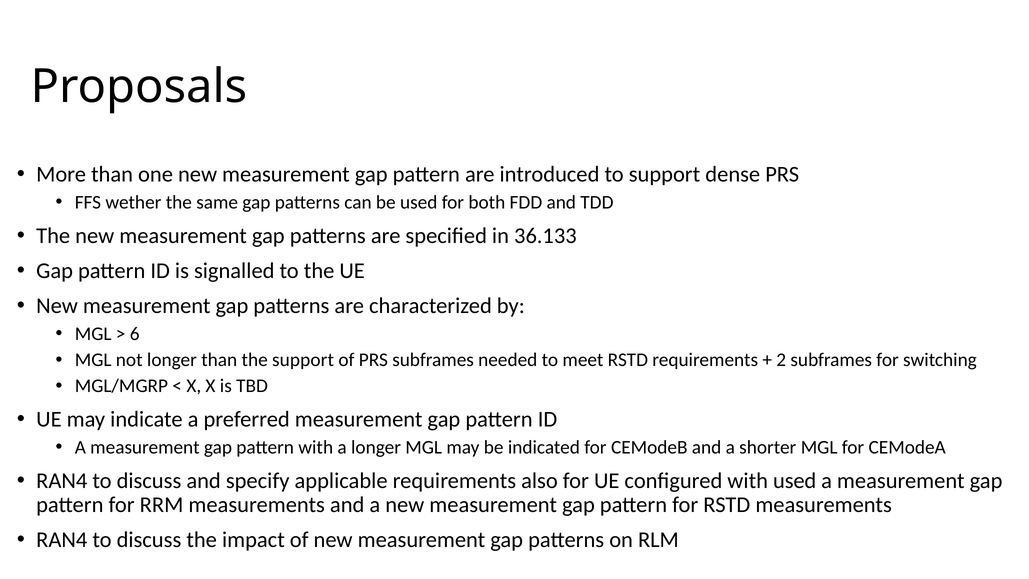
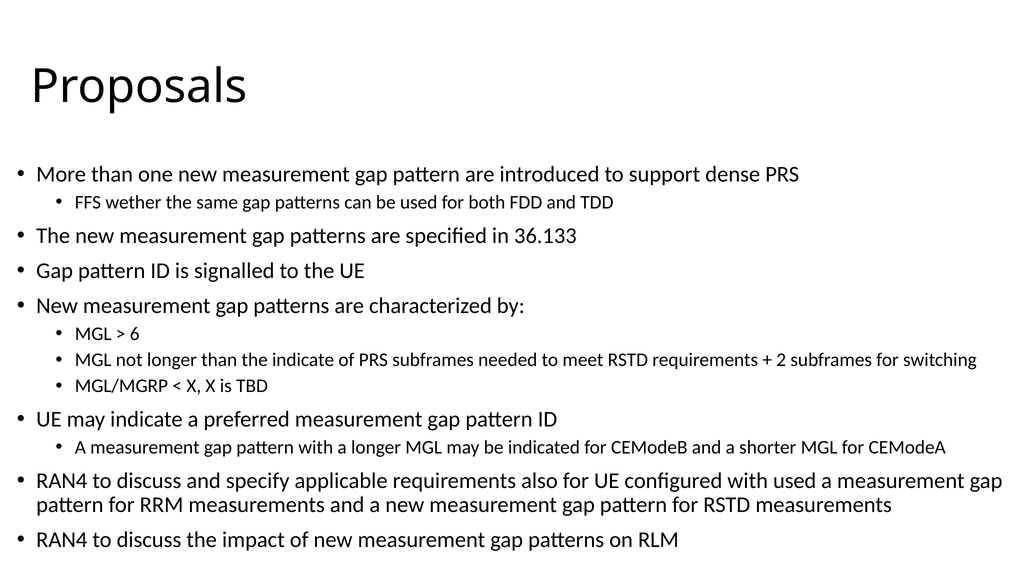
the support: support -> indicate
